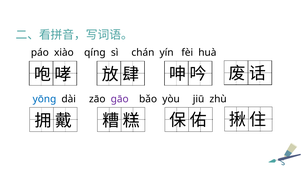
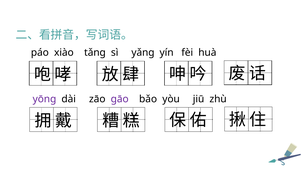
qíng: qíng -> tǎng
chán: chán -> yǎng
yōng colour: blue -> purple
